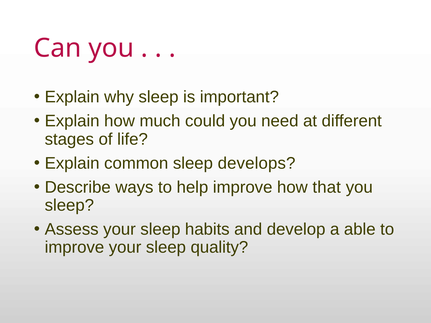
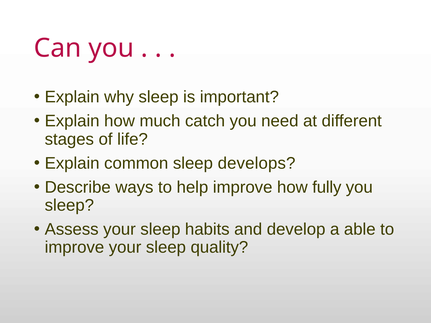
could: could -> catch
that: that -> fully
